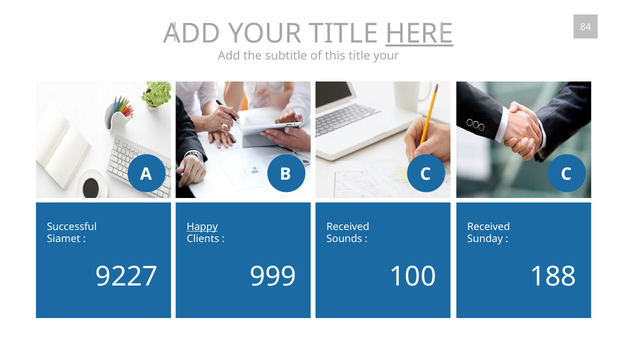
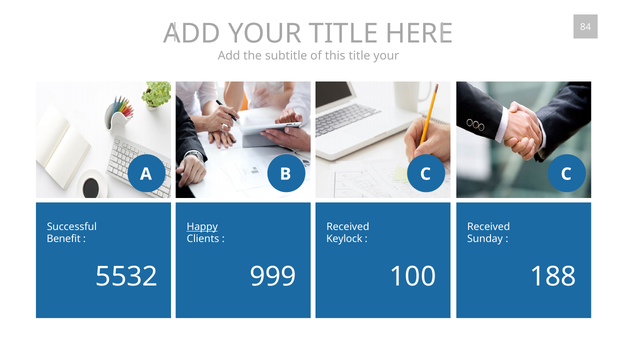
HERE underline: present -> none
Siamet: Siamet -> Benefit
Sounds: Sounds -> Keylock
9227: 9227 -> 5532
